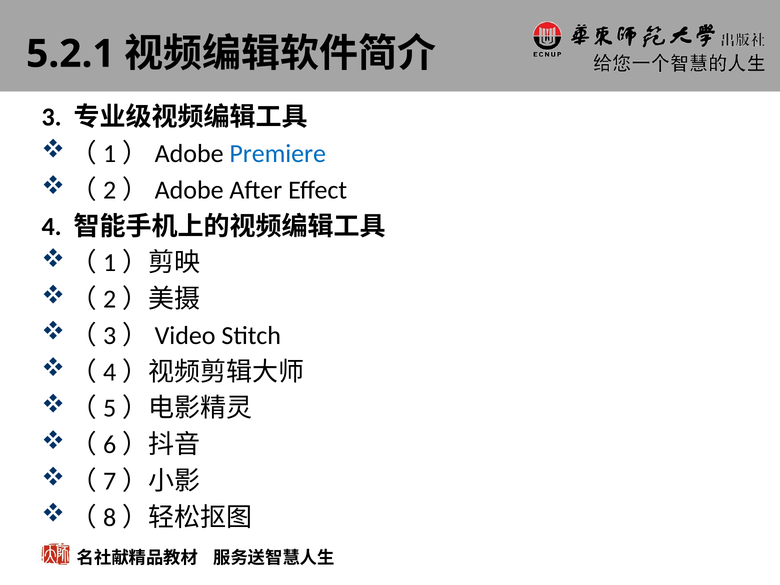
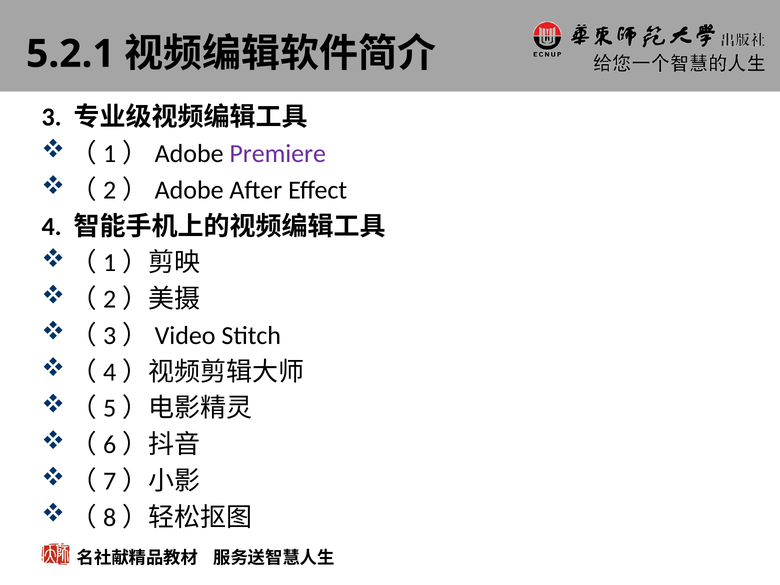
Premiere colour: blue -> purple
